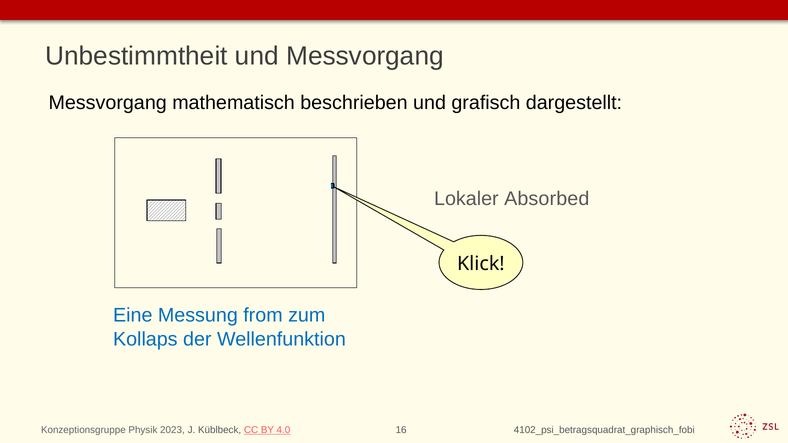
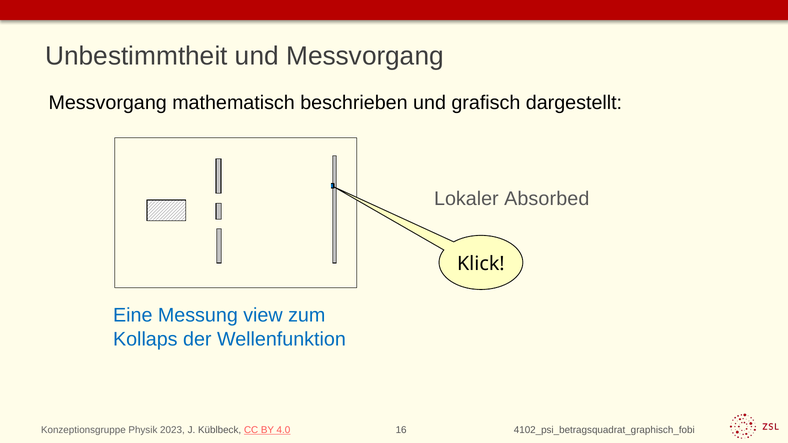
from: from -> view
